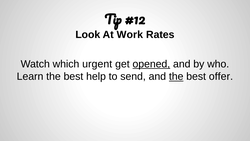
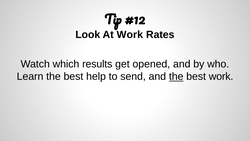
urgent: urgent -> results
opened underline: present -> none
best offer: offer -> work
